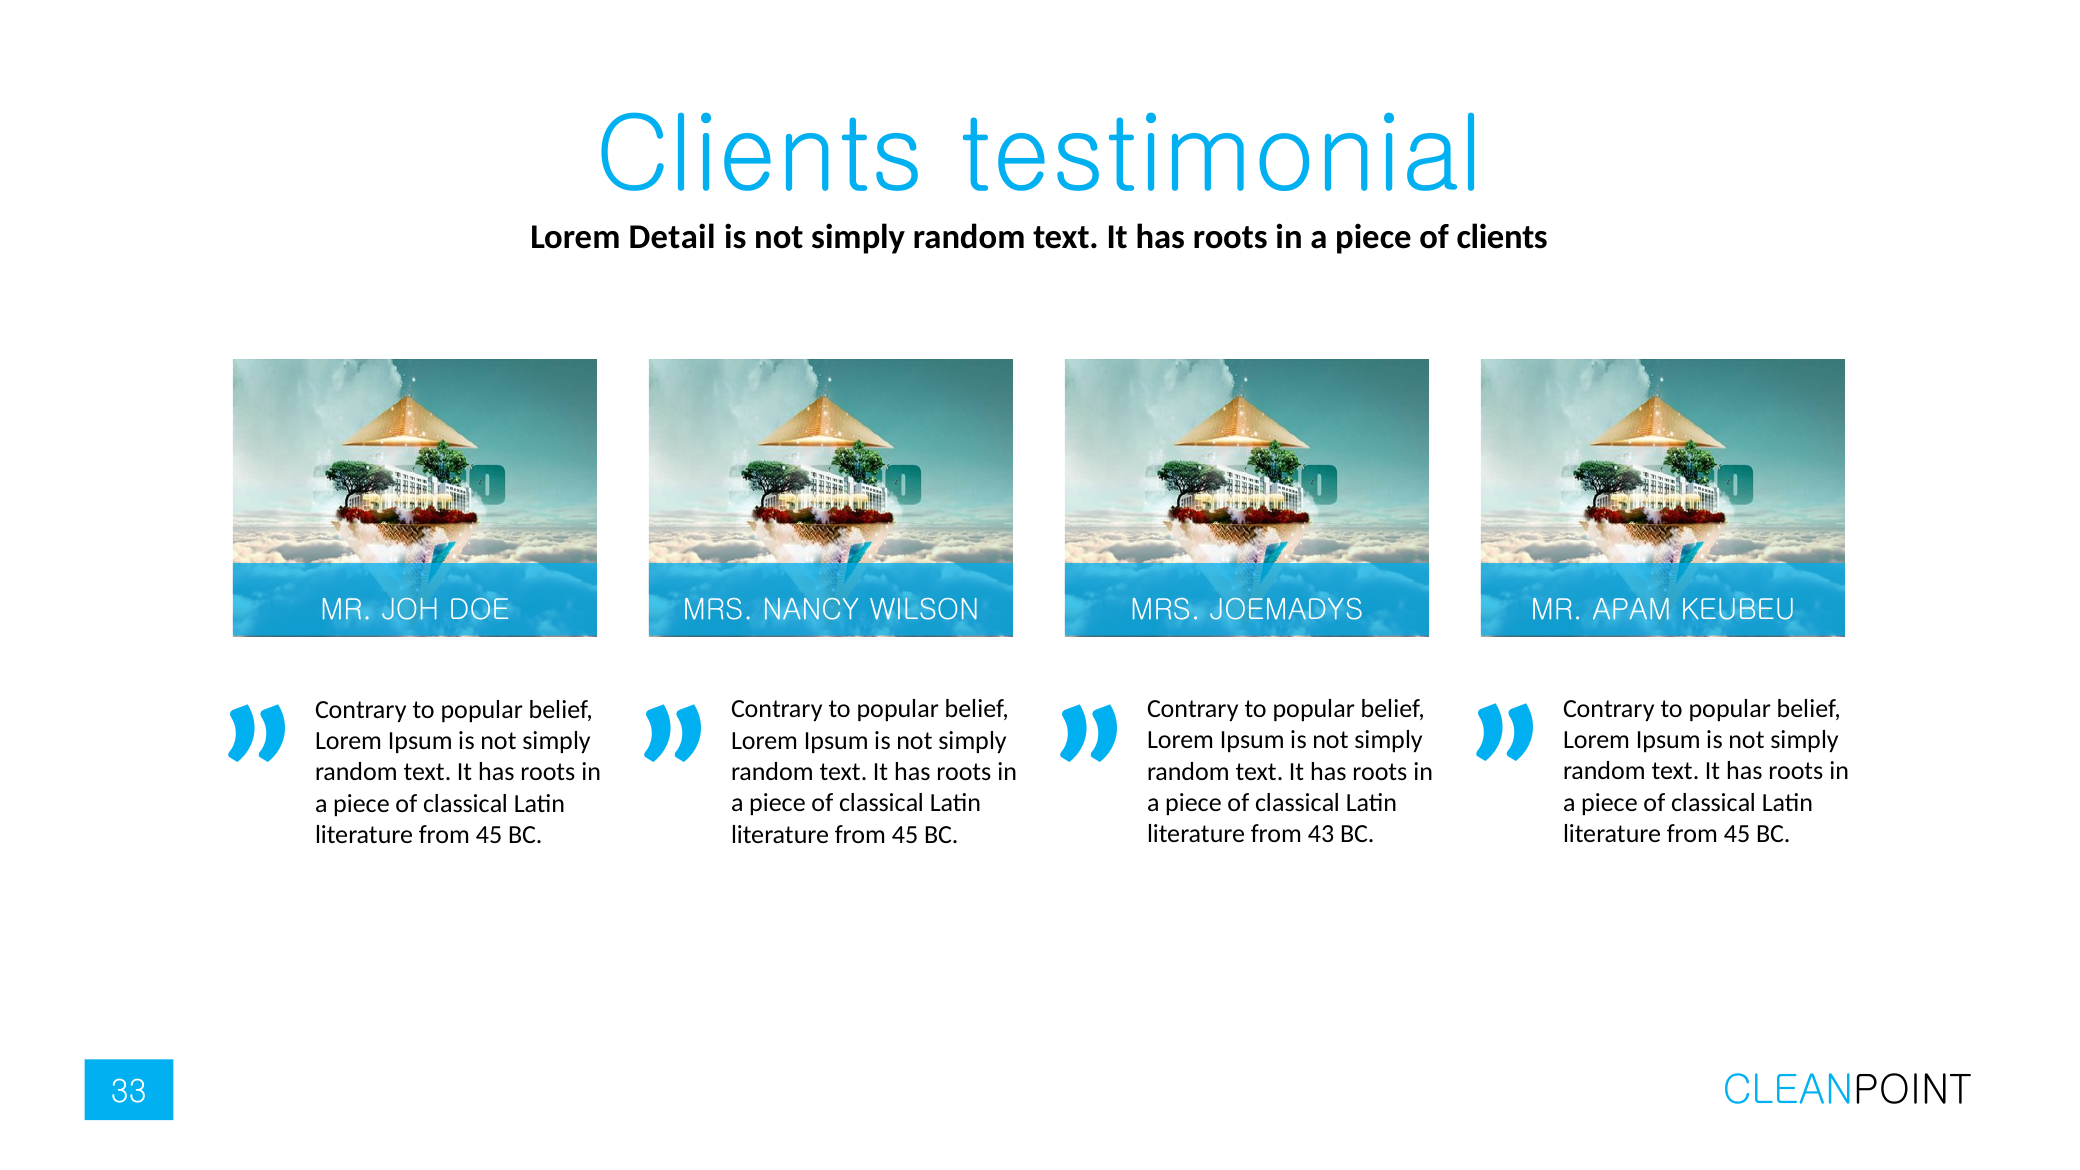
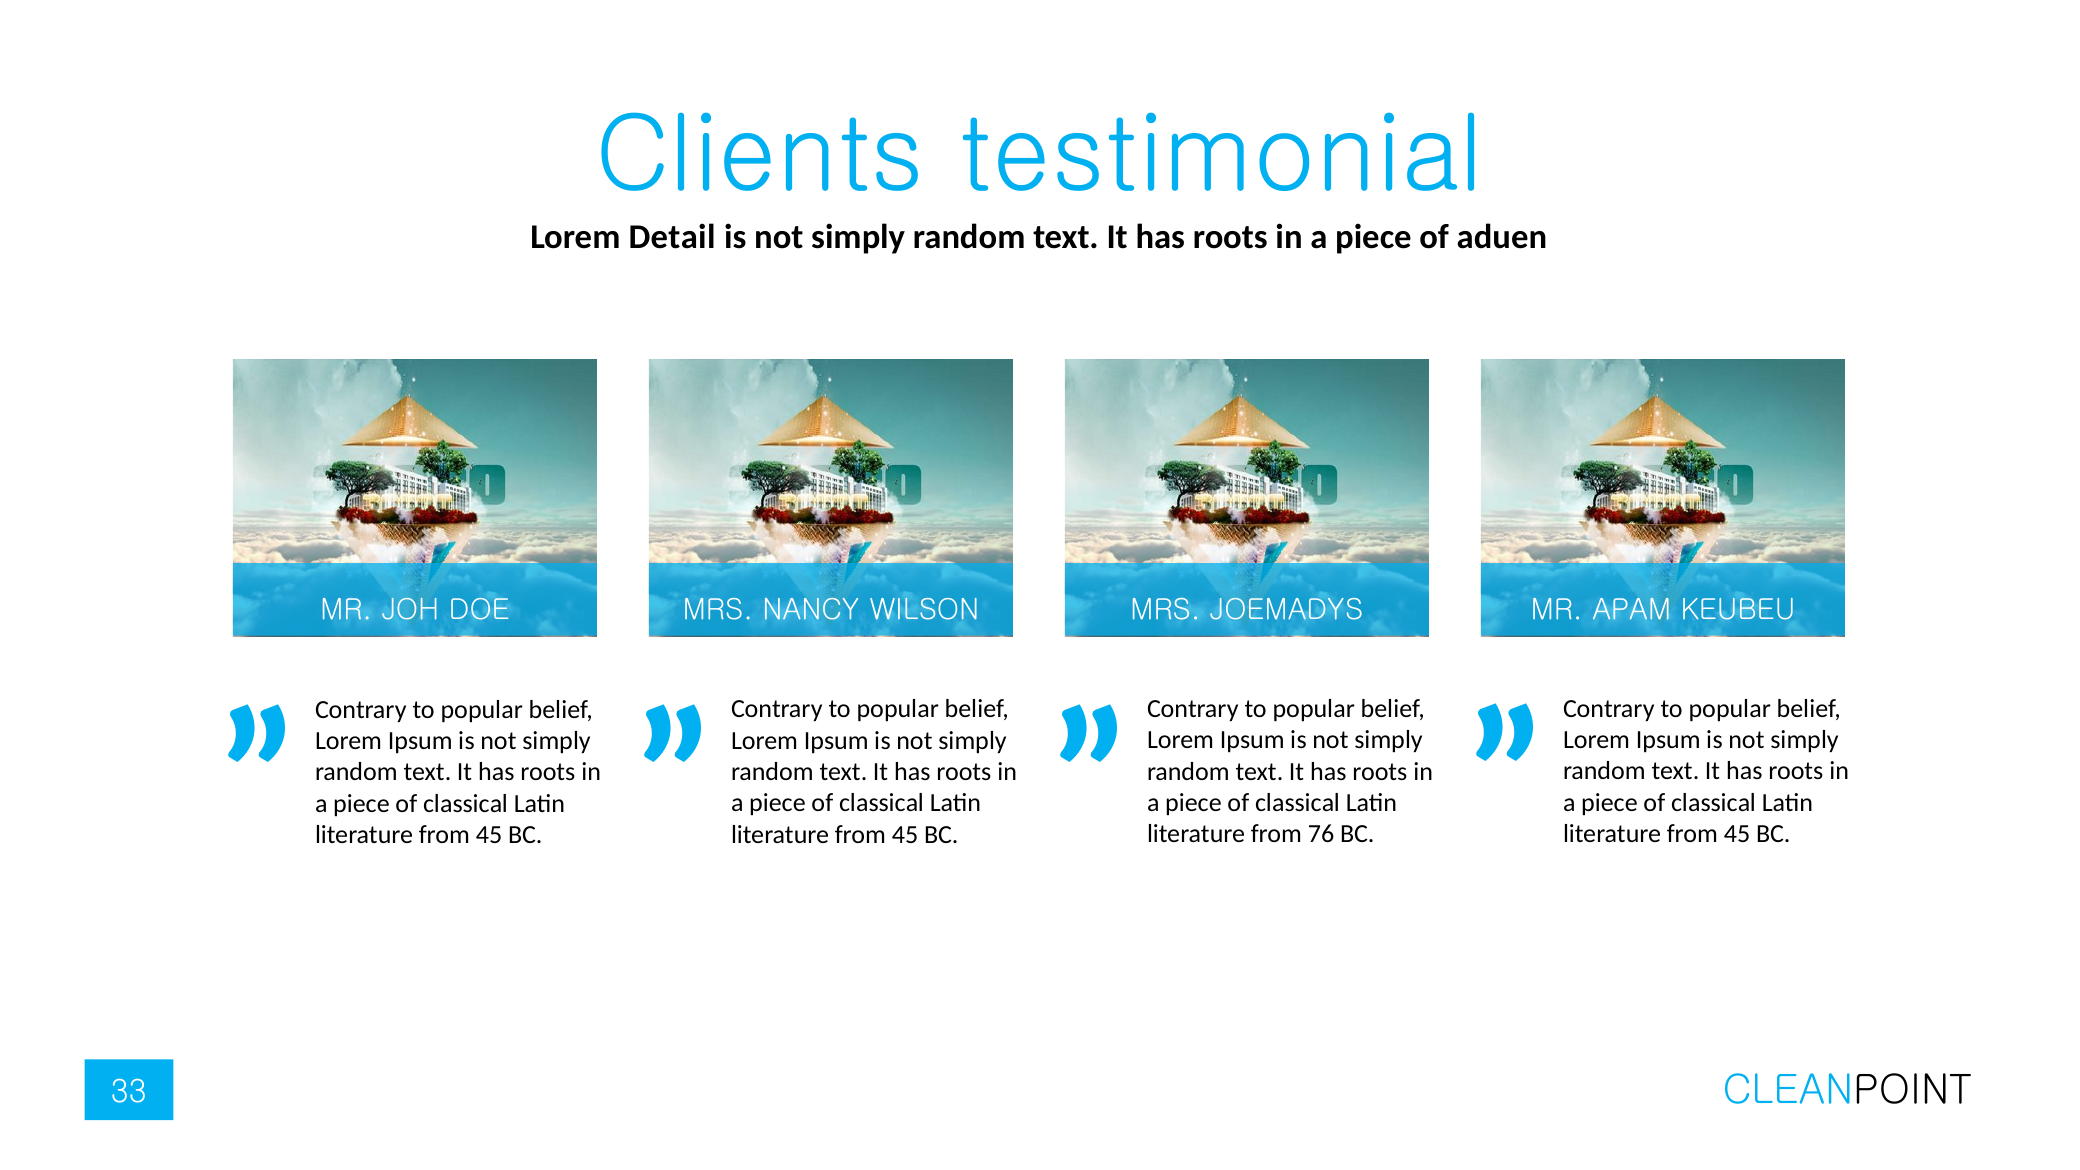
of clients: clients -> aduen
43: 43 -> 76
